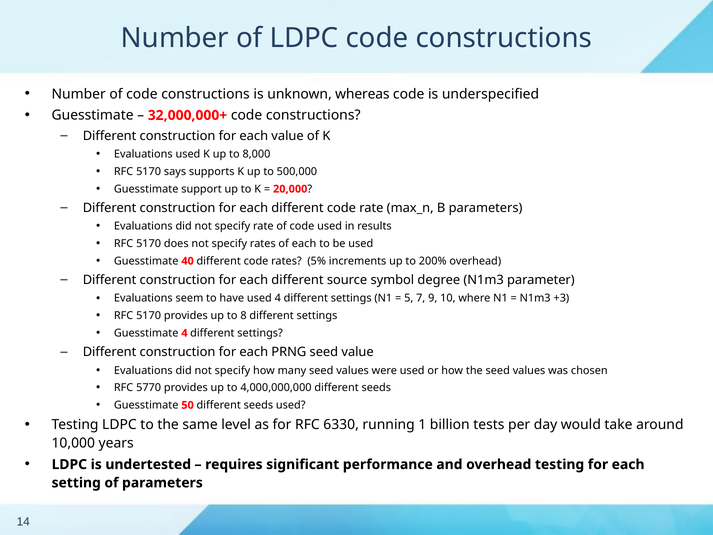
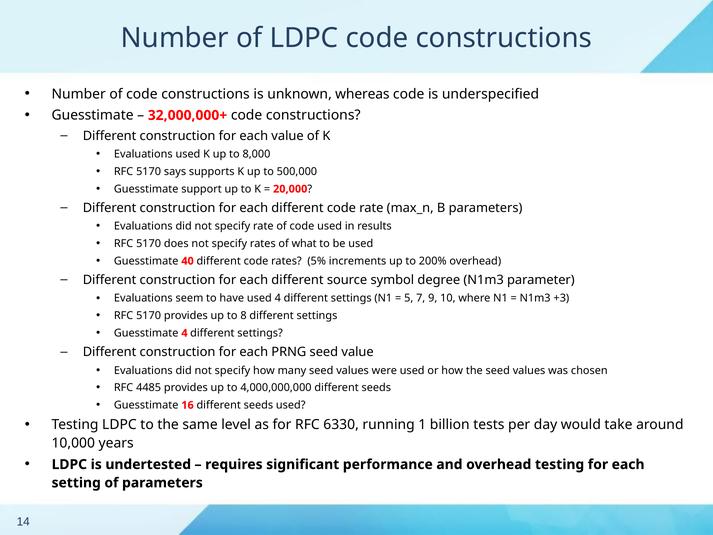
of each: each -> what
5770: 5770 -> 4485
50: 50 -> 16
